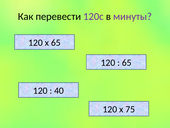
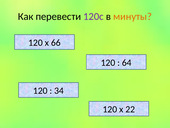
минуты colour: purple -> orange
х 65: 65 -> 66
65 at (127, 62): 65 -> 64
40: 40 -> 34
75: 75 -> 22
